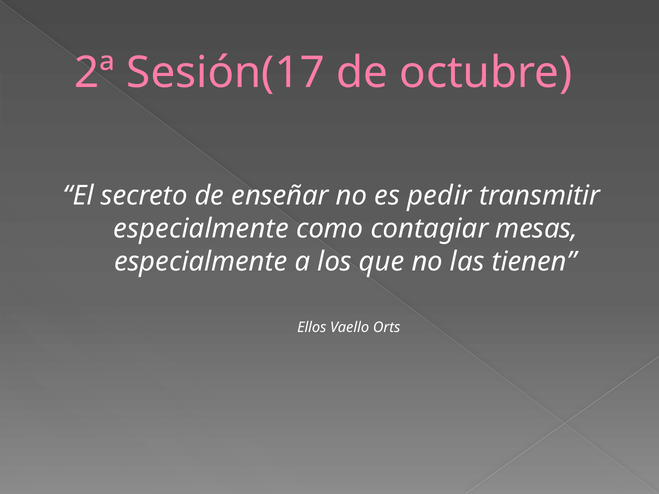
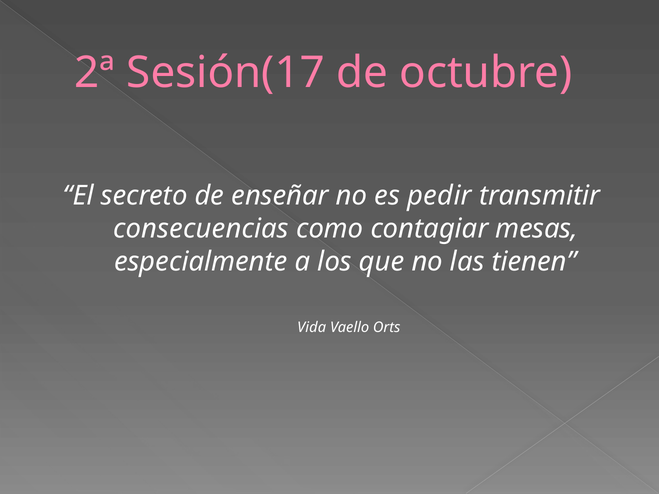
especialmente at (201, 229): especialmente -> consecuencias
Ellos: Ellos -> Vida
